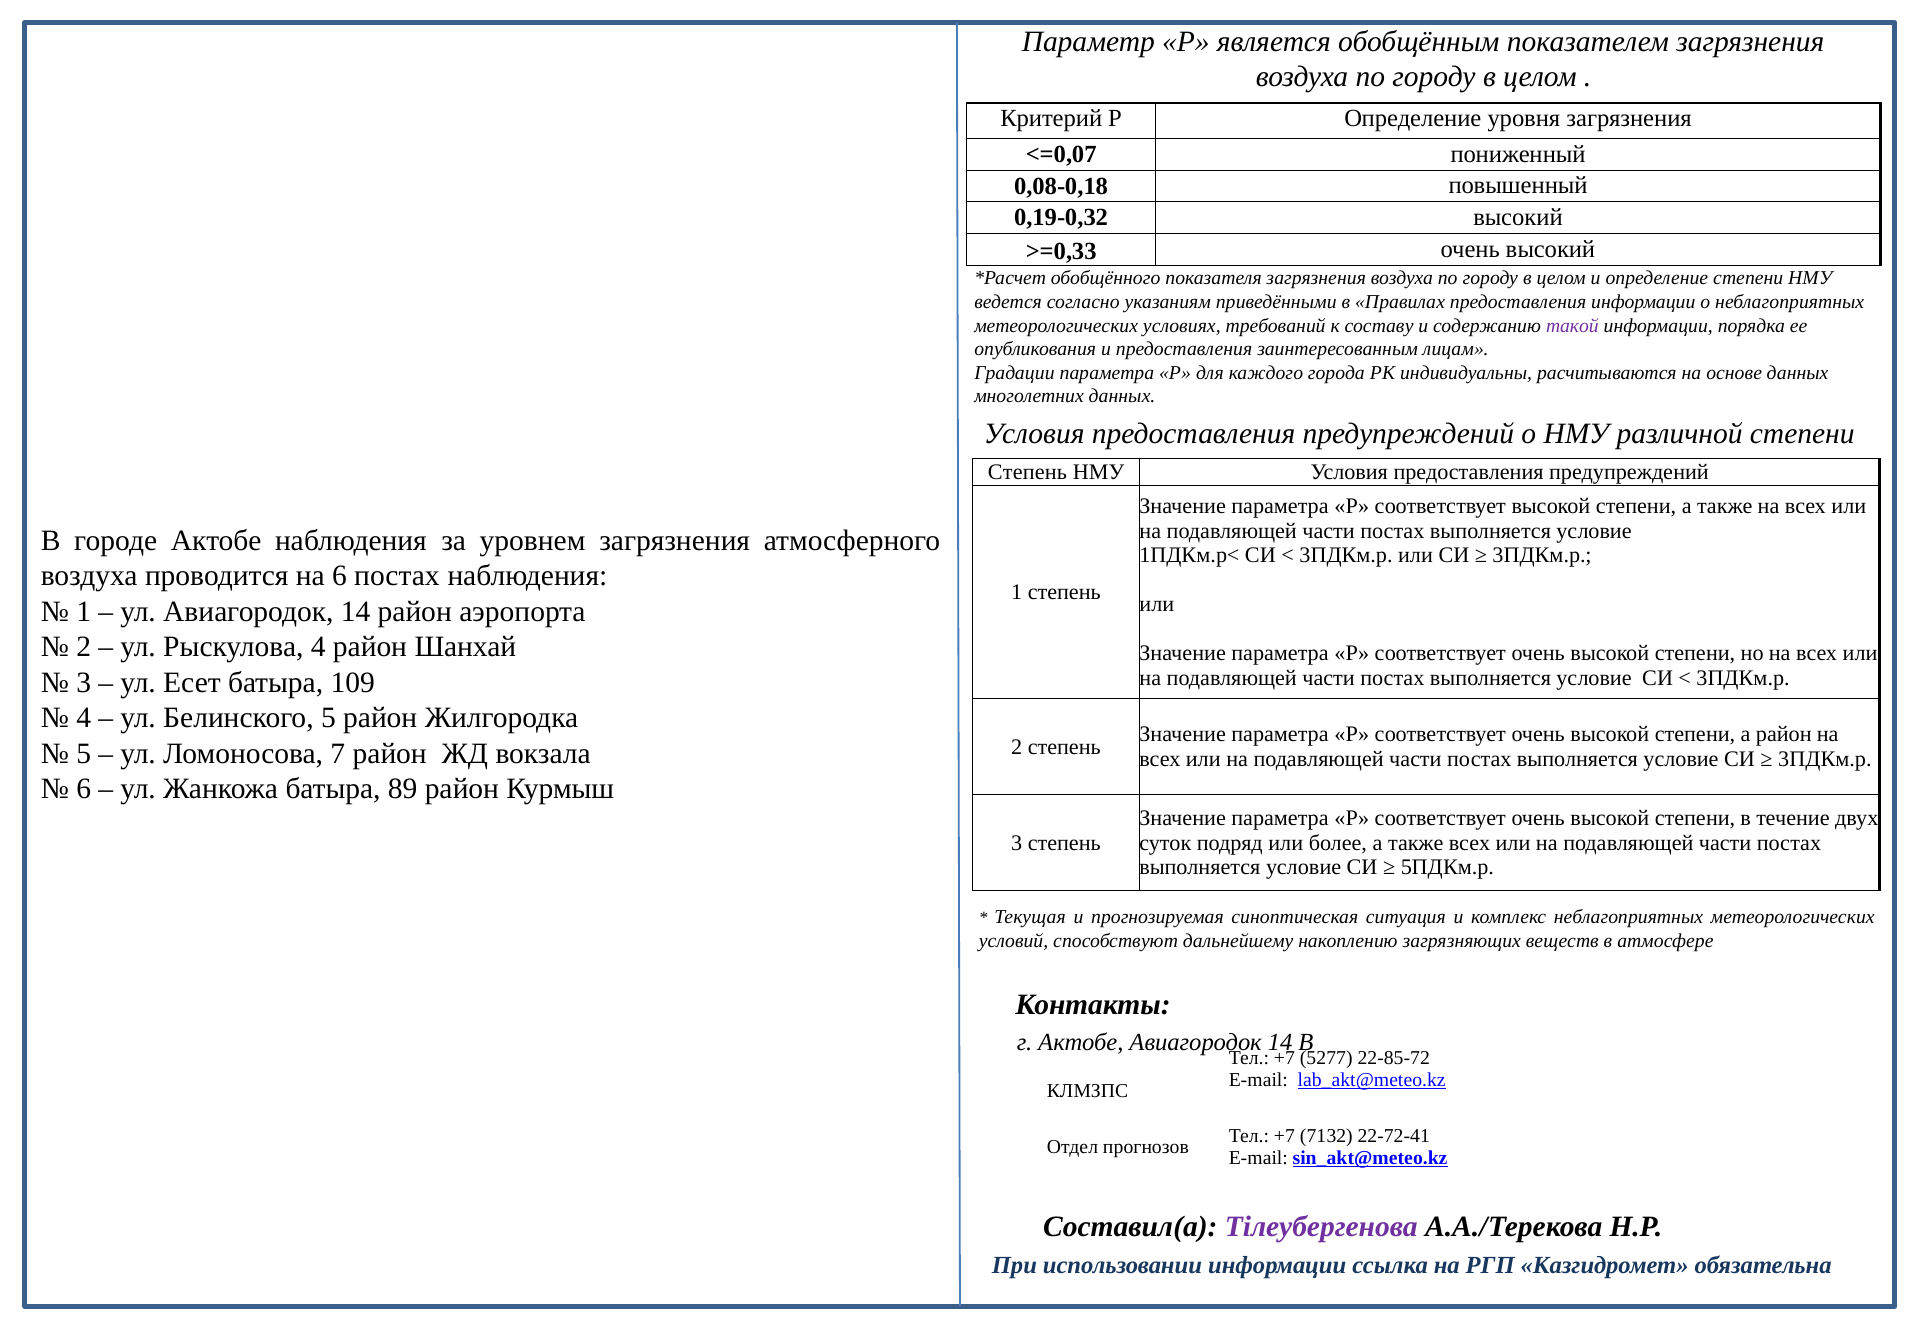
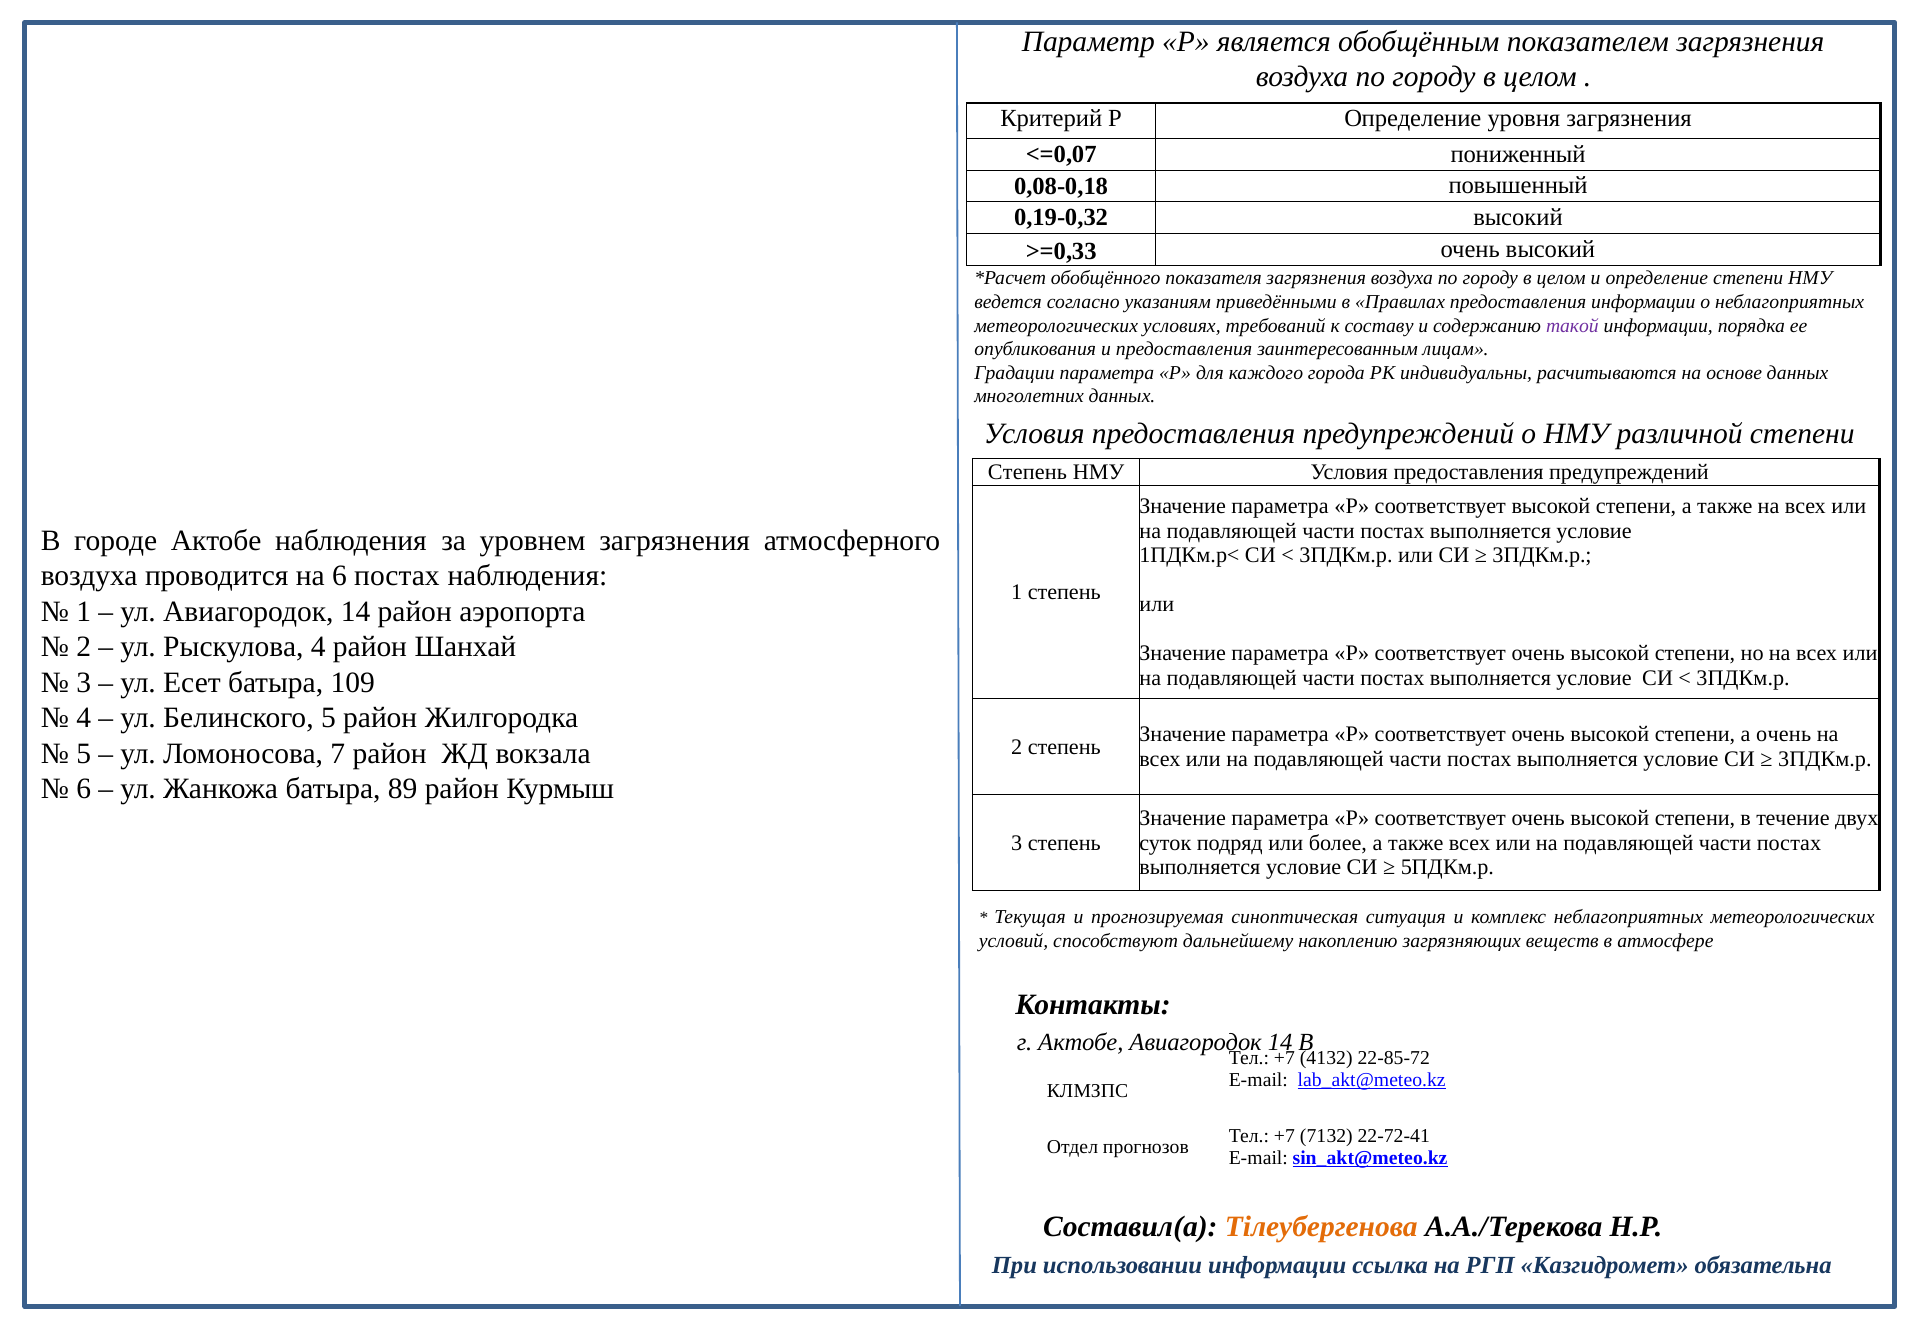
а район: район -> очень
5277: 5277 -> 4132
Тілеубергенова colour: purple -> orange
